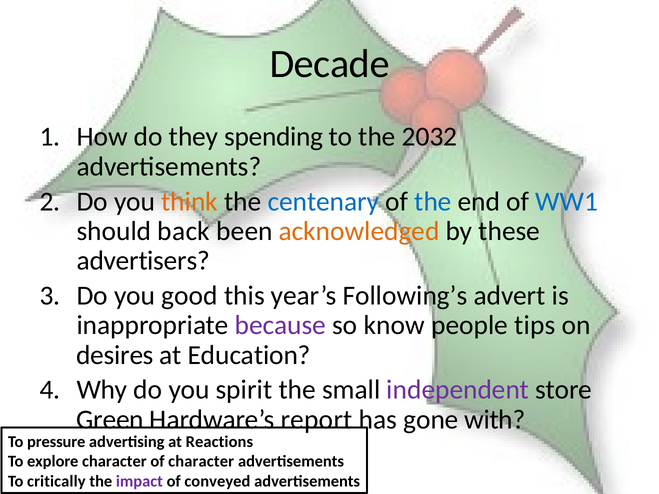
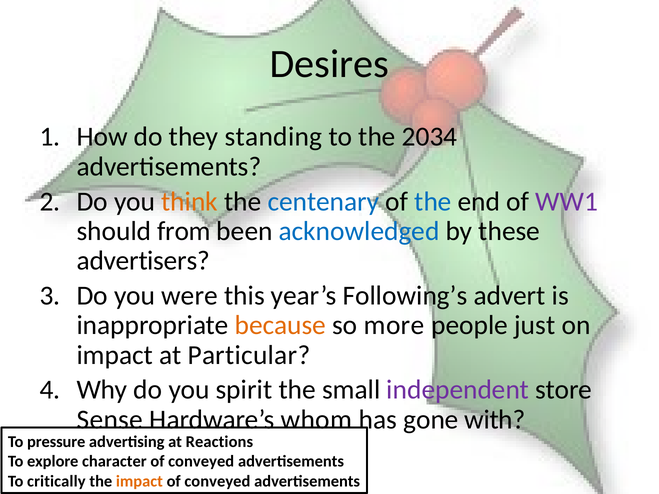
Decade: Decade -> Desires
spending: spending -> standing
2032: 2032 -> 2034
WW1 colour: blue -> purple
back: back -> from
acknowledged colour: orange -> blue
good: good -> were
because colour: purple -> orange
know: know -> more
tips: tips -> just
desires at (115, 355): desires -> impact
Education: Education -> Particular
Green: Green -> Sense
report: report -> whom
character at (201, 462): character -> conveyed
impact at (139, 481) colour: purple -> orange
